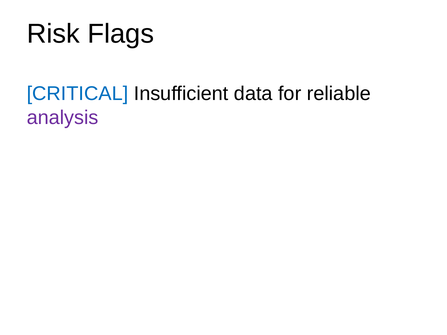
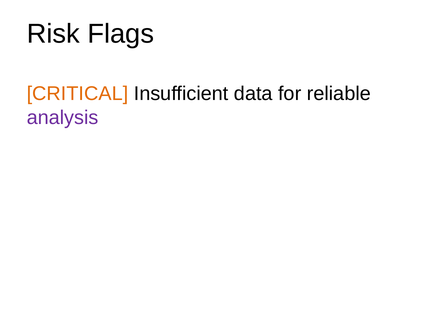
CRITICAL colour: blue -> orange
